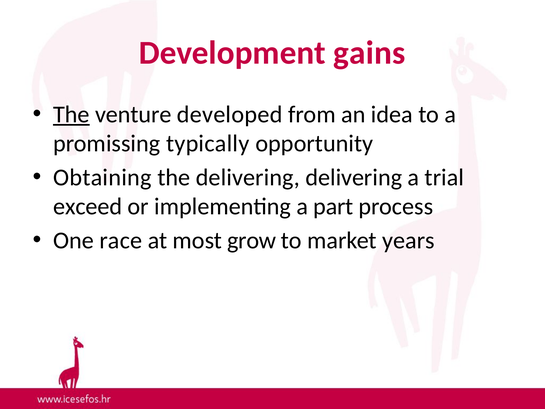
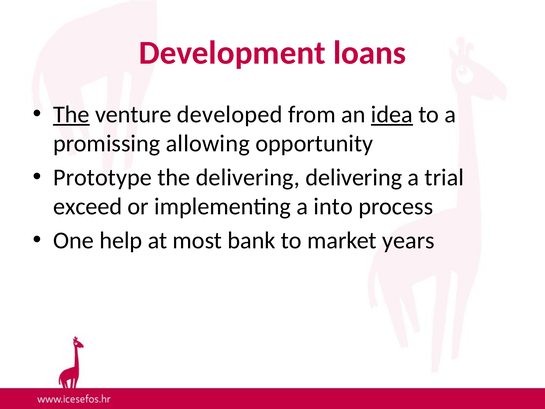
gains: gains -> loans
idea underline: none -> present
typically: typically -> allowing
Obtaining: Obtaining -> Prototype
part: part -> into
race: race -> help
grow: grow -> bank
